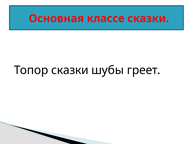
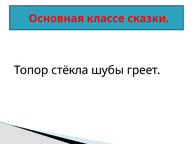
Топор сказки: сказки -> стёкла
